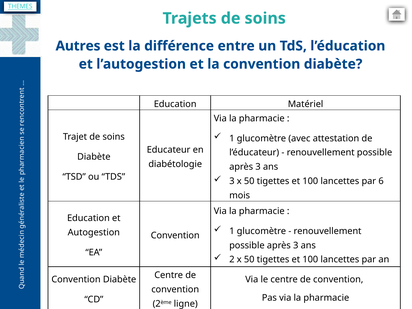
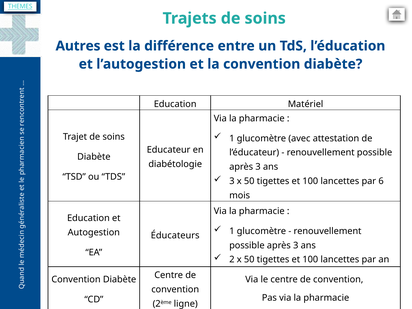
Convention at (175, 235): Convention -> Éducateurs
